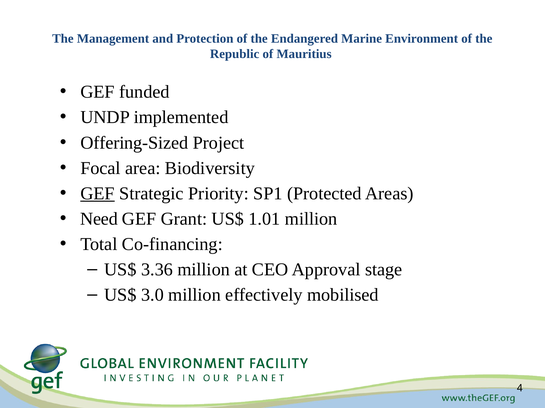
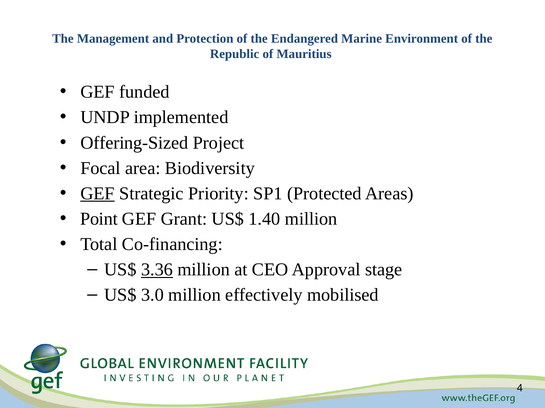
Need: Need -> Point
1.01: 1.01 -> 1.40
3.36 underline: none -> present
